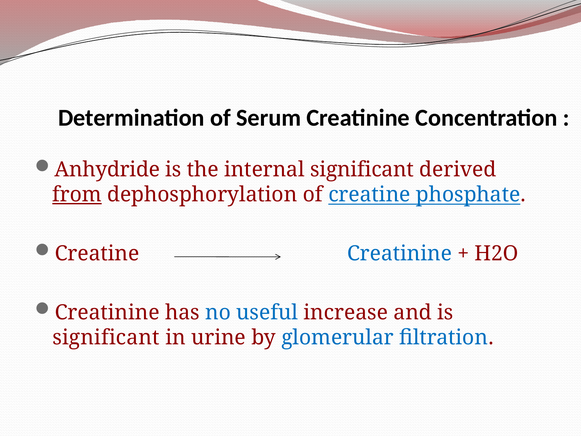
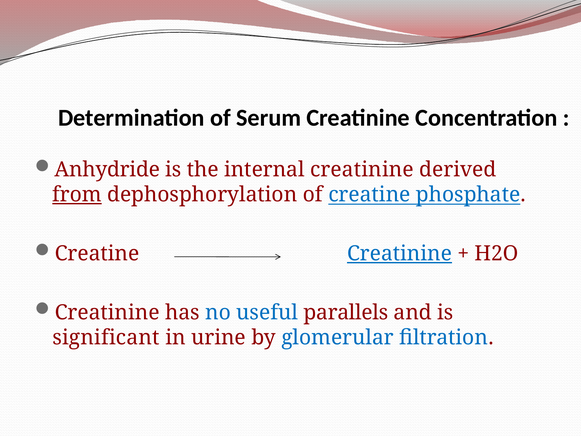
internal significant: significant -> creatinine
Creatinine at (399, 253) underline: none -> present
increase: increase -> parallels
